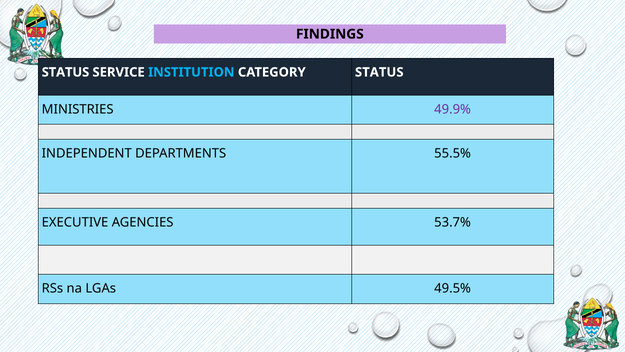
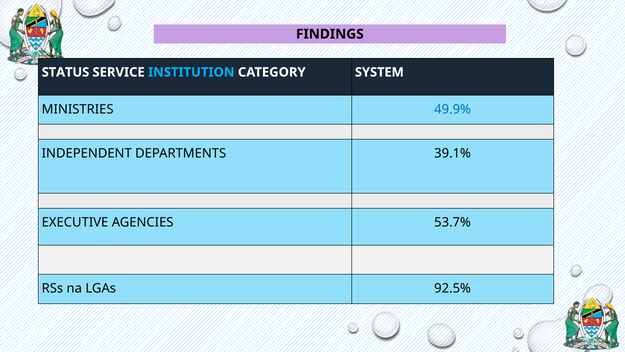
CATEGORY STATUS: STATUS -> SYSTEM
49.9% colour: purple -> blue
55.5%: 55.5% -> 39.1%
49.5%: 49.5% -> 92.5%
